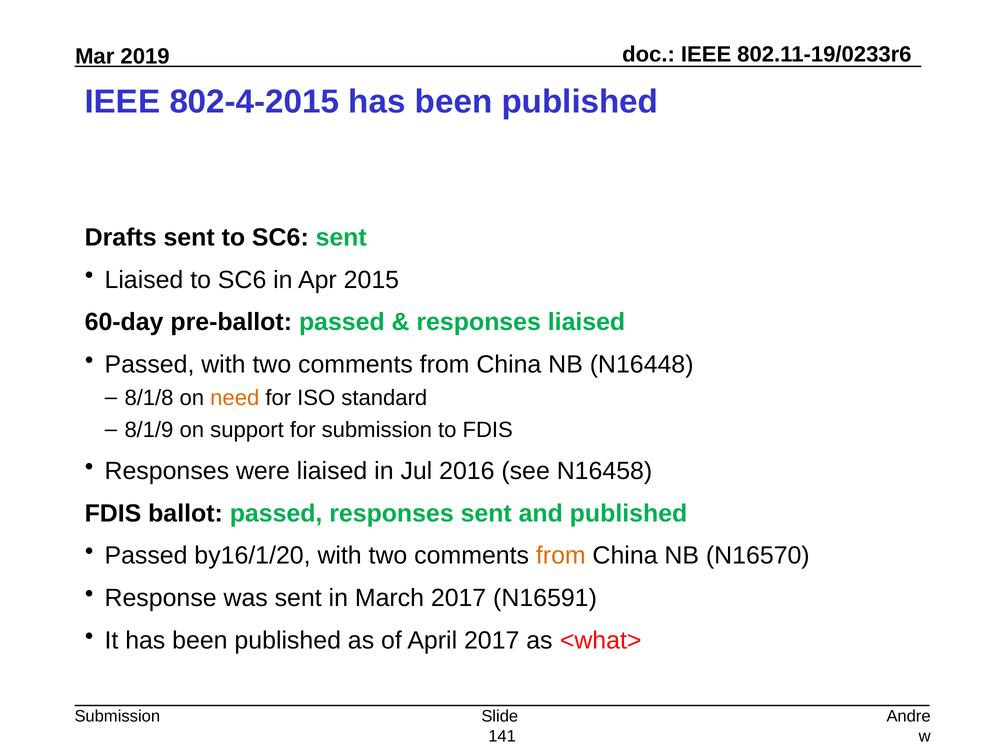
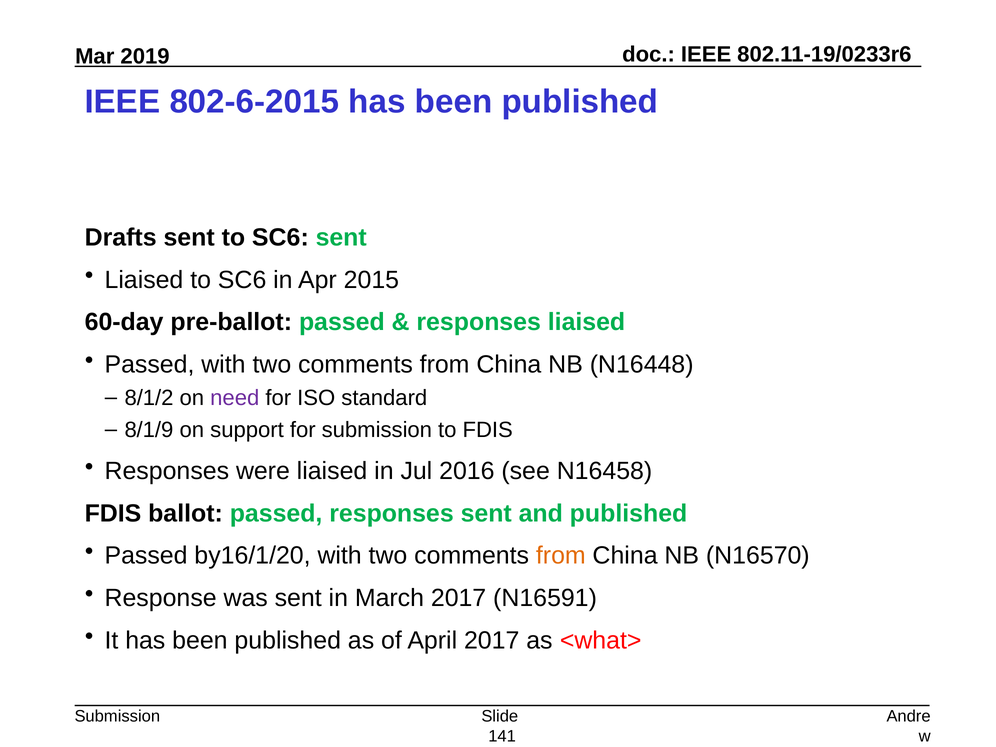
802-4-2015: 802-4-2015 -> 802-6-2015
8/1/8: 8/1/8 -> 8/1/2
need colour: orange -> purple
